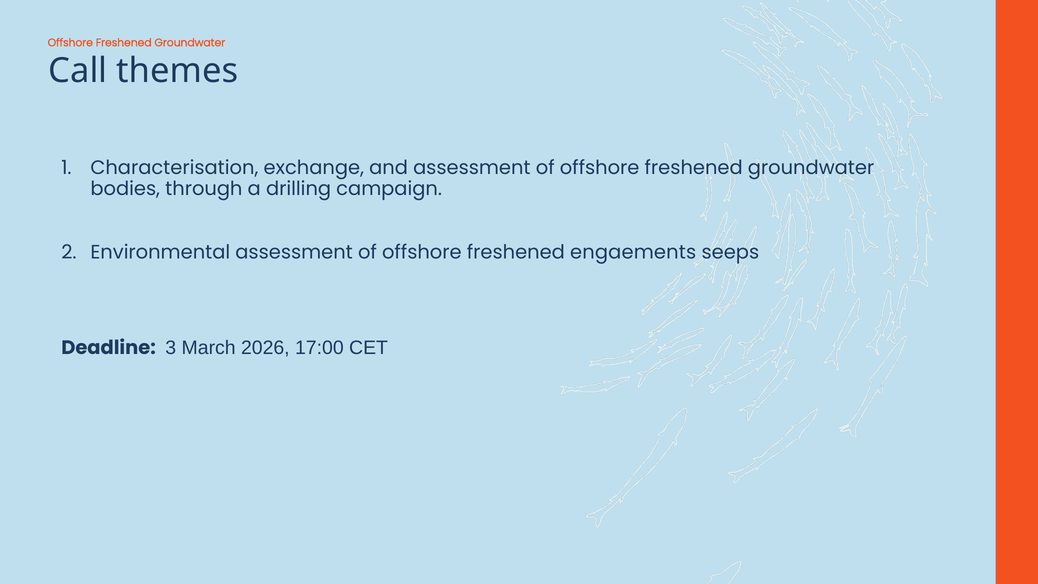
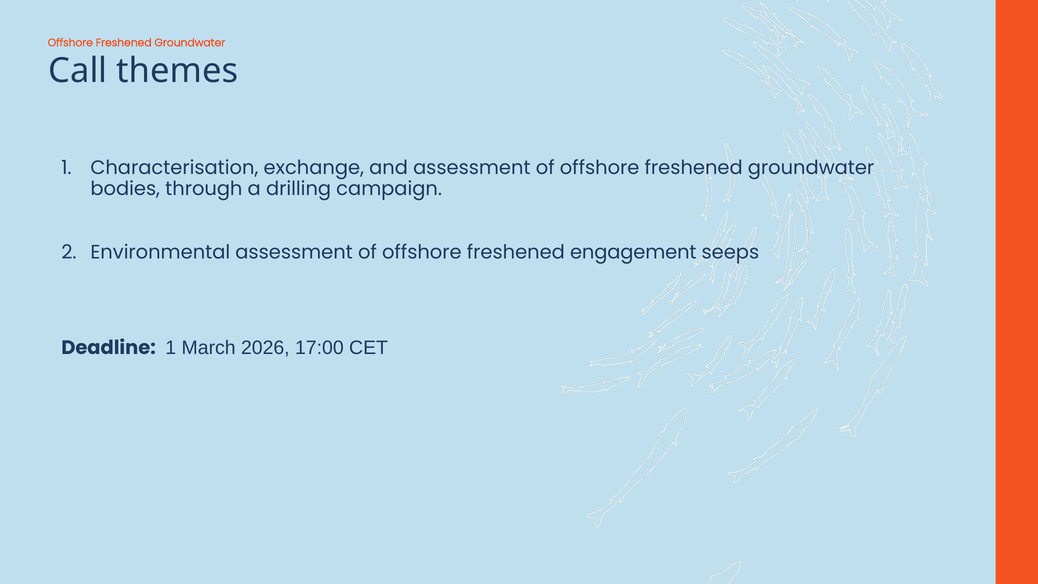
engaements: engaements -> engagement
Deadline 3: 3 -> 1
